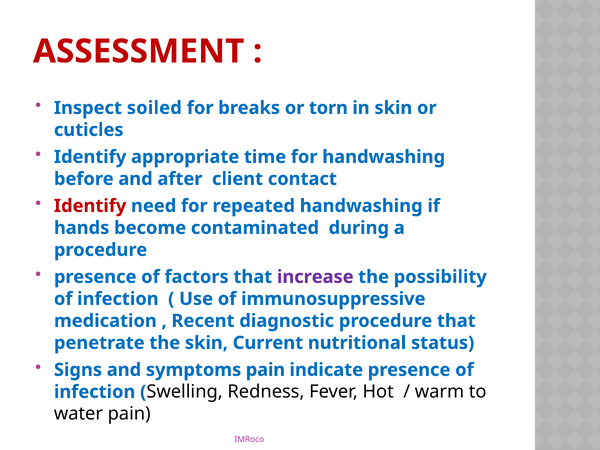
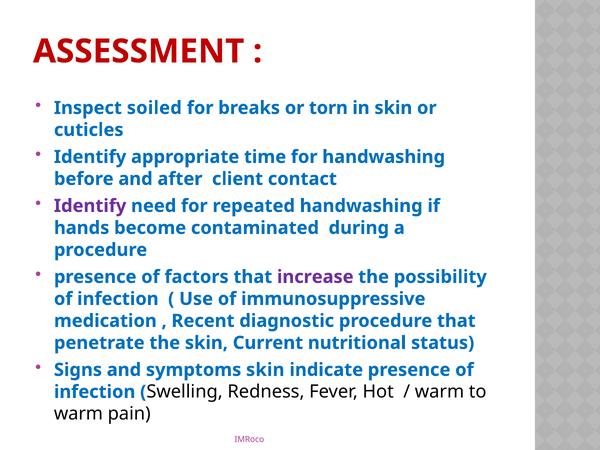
Identify at (90, 206) colour: red -> purple
symptoms pain: pain -> skin
water at (78, 414): water -> warm
